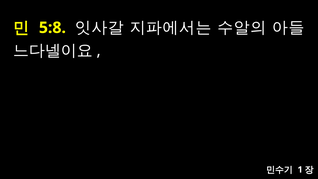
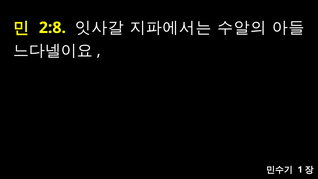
5:8: 5:8 -> 2:8
